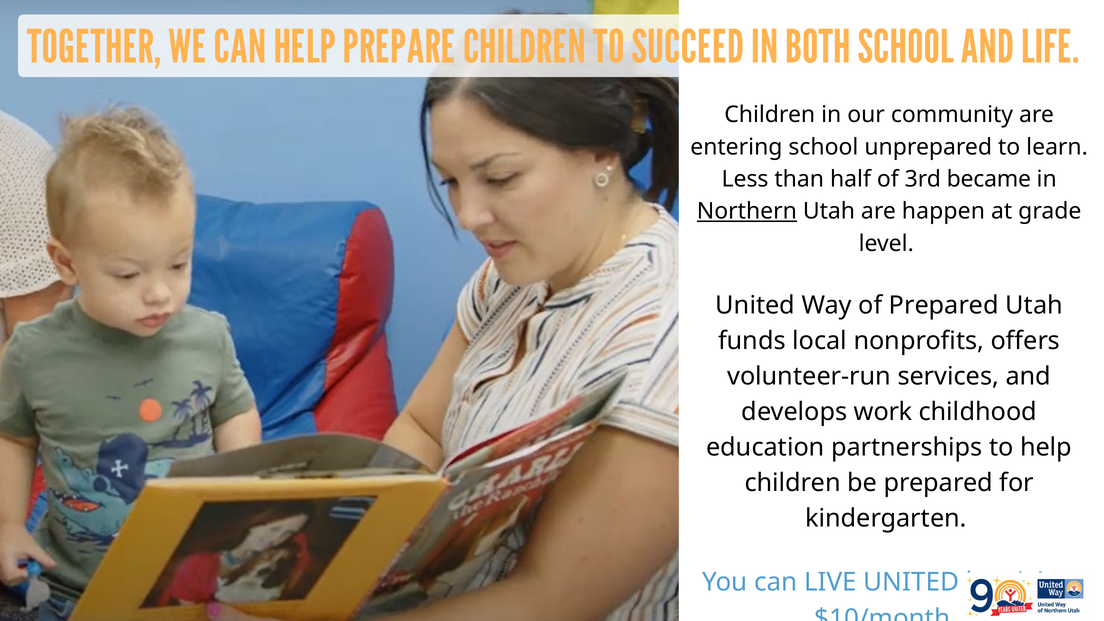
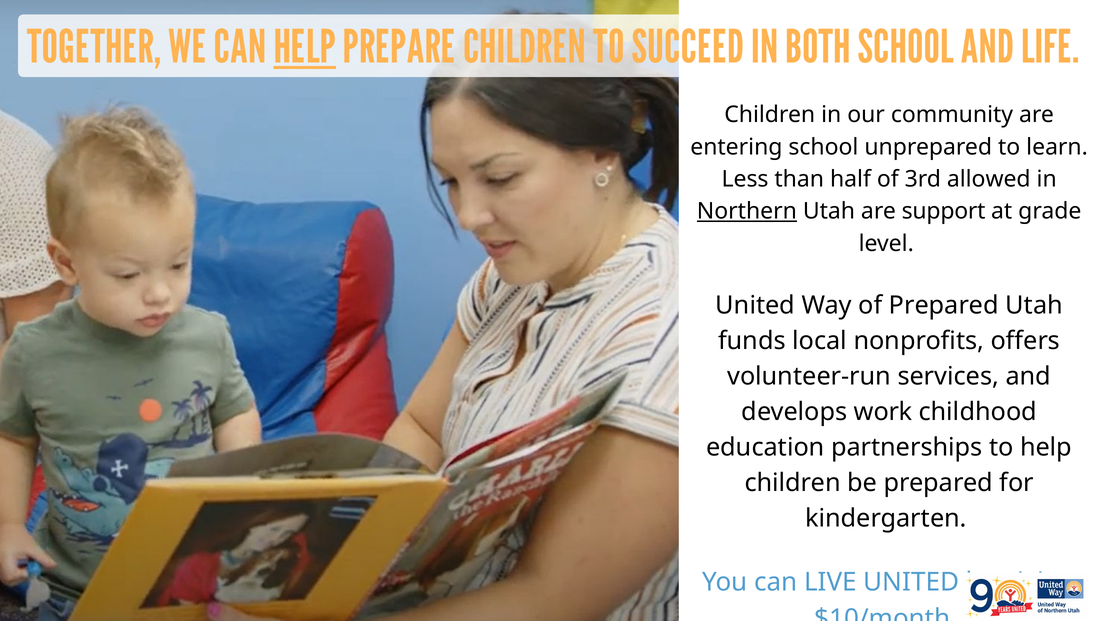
HELP at (305, 48) underline: none -> present
became: became -> allowed
happen: happen -> support
